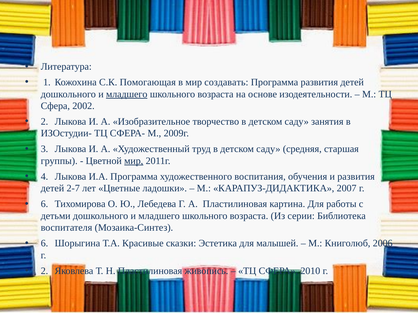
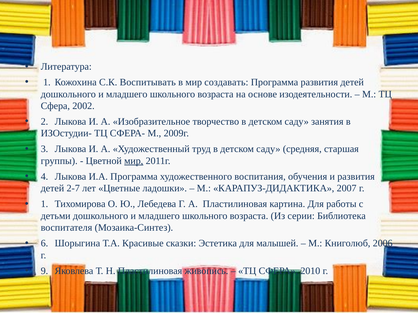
Помогающая: Помогающая -> Воспитывать
младшего at (127, 94) underline: present -> none
6 at (44, 204): 6 -> 1
2 at (44, 271): 2 -> 9
